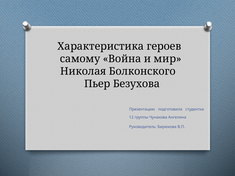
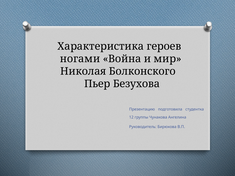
самому: самому -> ногами
